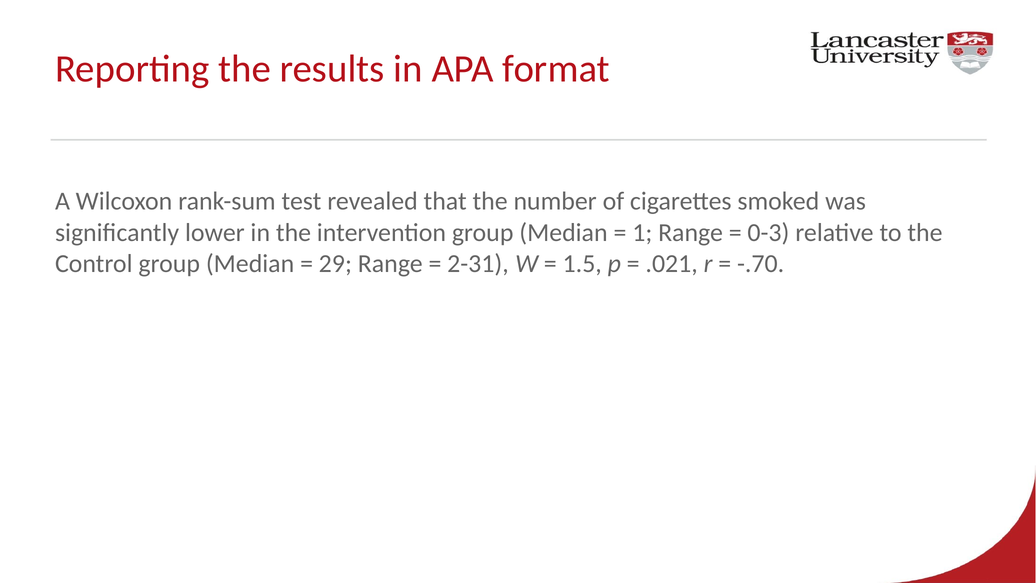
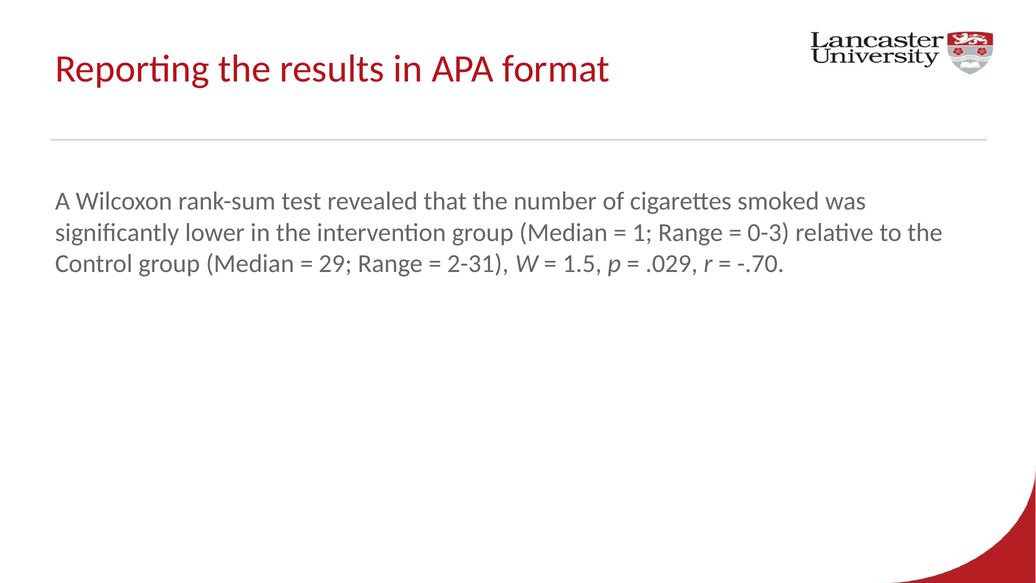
.021: .021 -> .029
